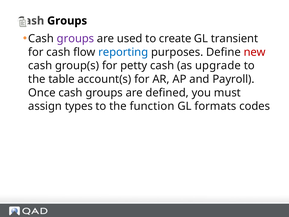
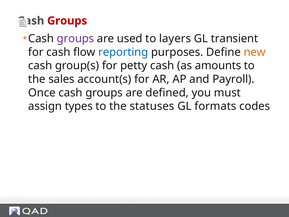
Groups at (67, 21) colour: black -> red
create: create -> layers
new colour: red -> orange
upgrade: upgrade -> amounts
table: table -> sales
function: function -> statuses
